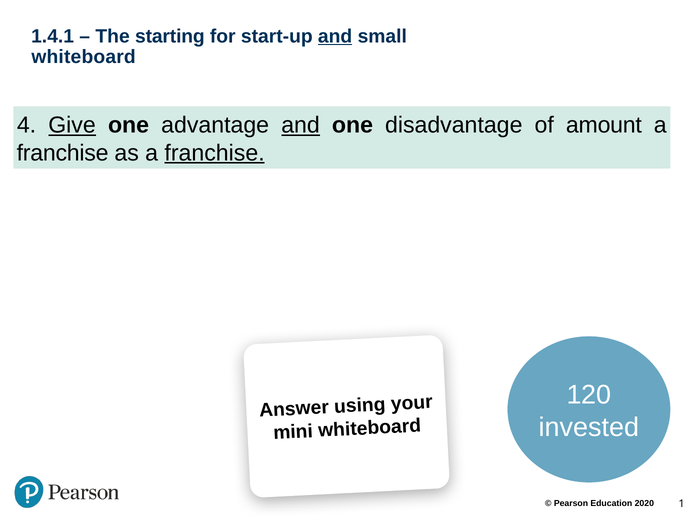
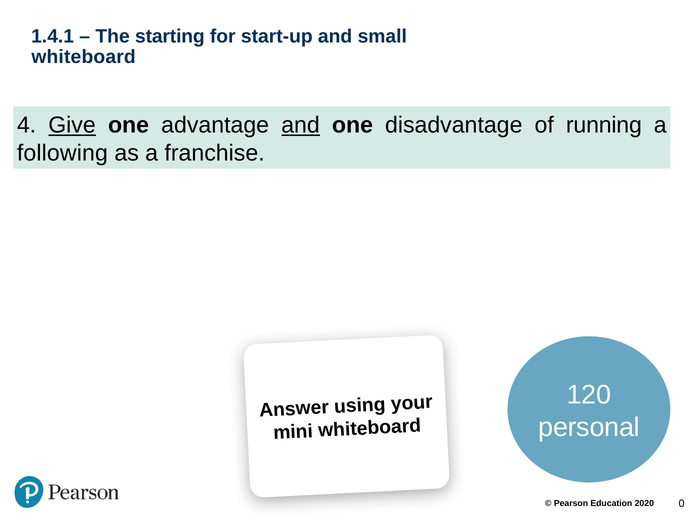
and at (335, 36) underline: present -> none
amount: amount -> running
franchise at (63, 153): franchise -> following
franchise at (215, 153) underline: present -> none
invested: invested -> personal
1: 1 -> 0
